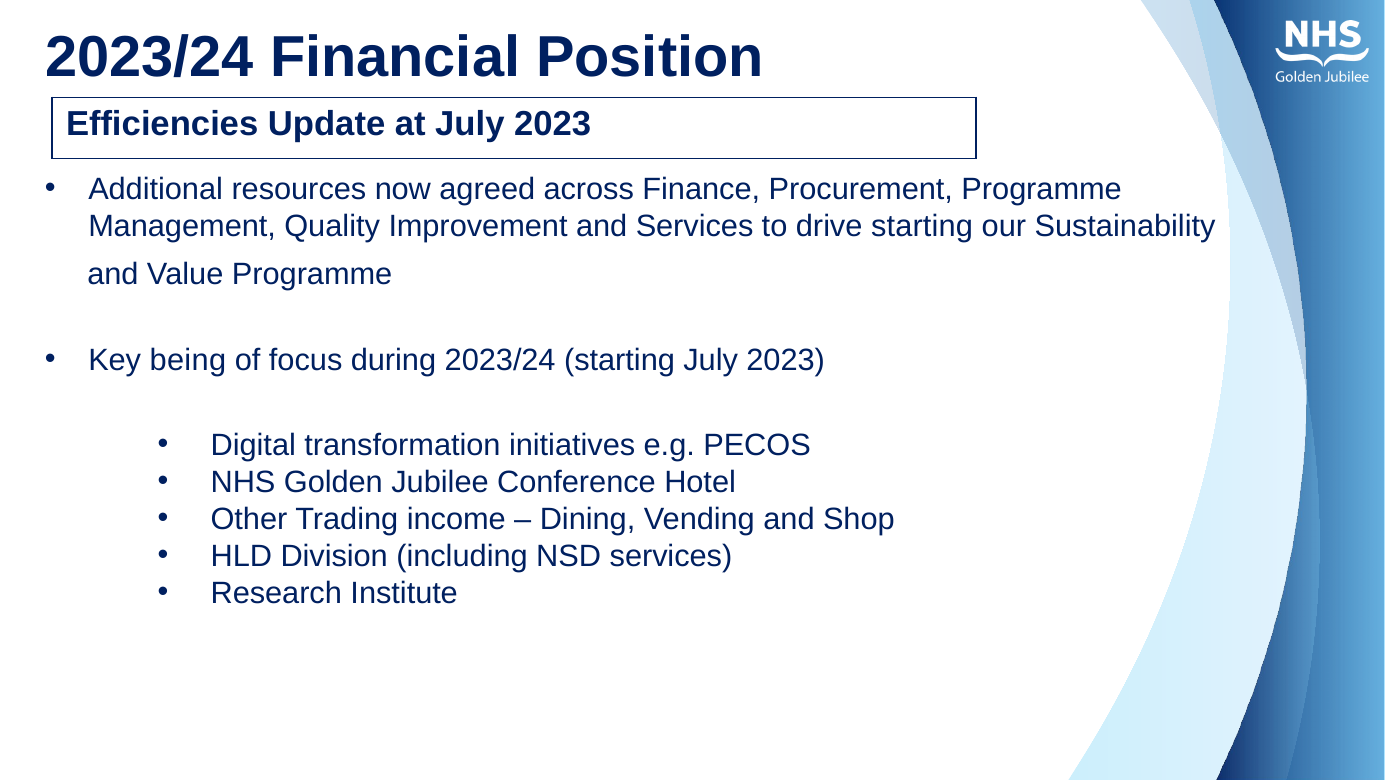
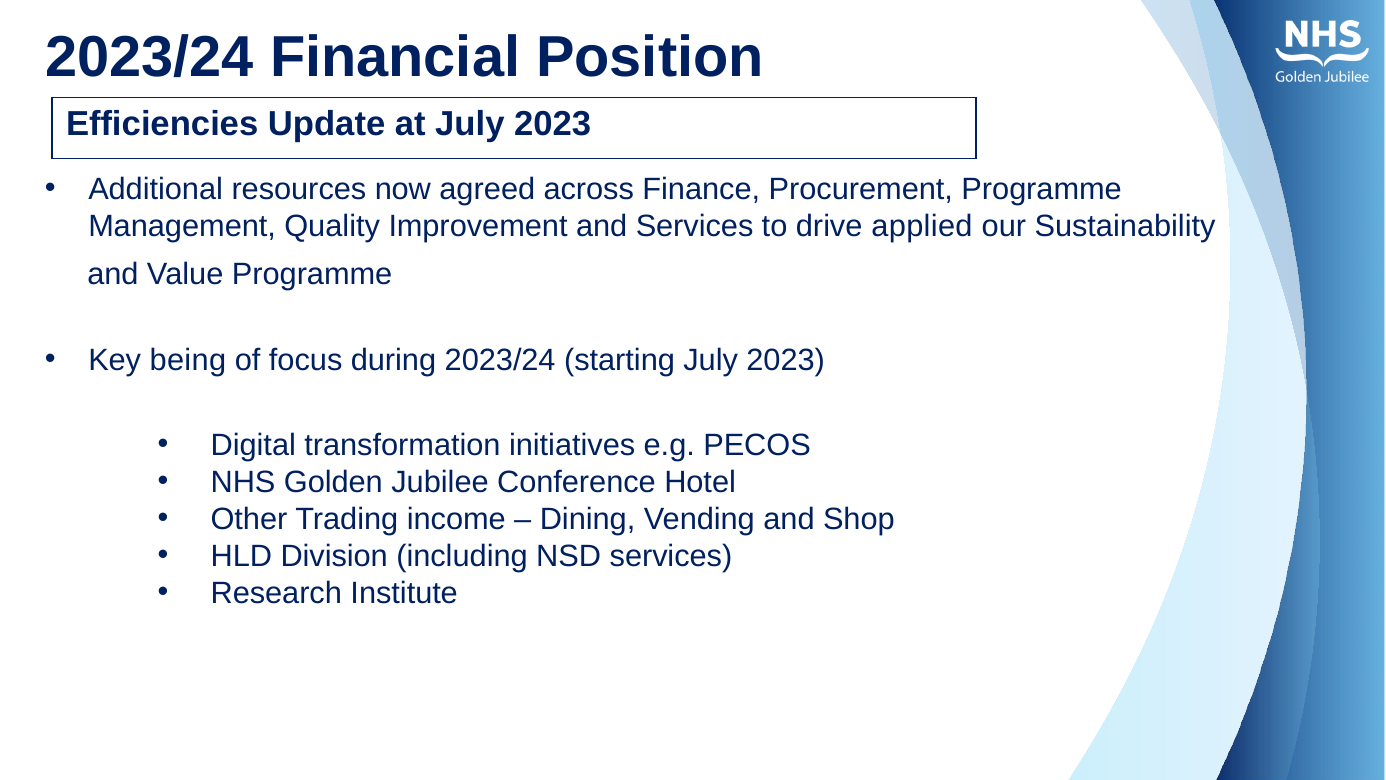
drive starting: starting -> applied
